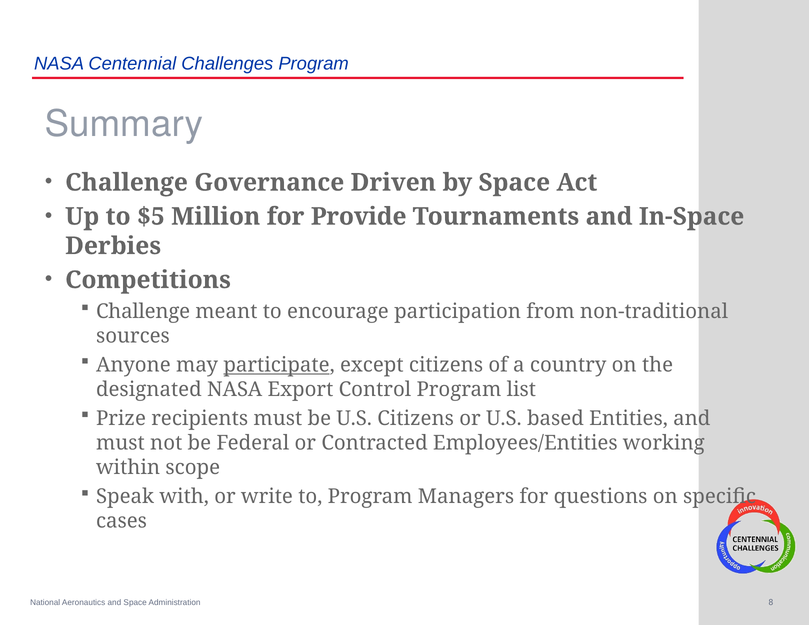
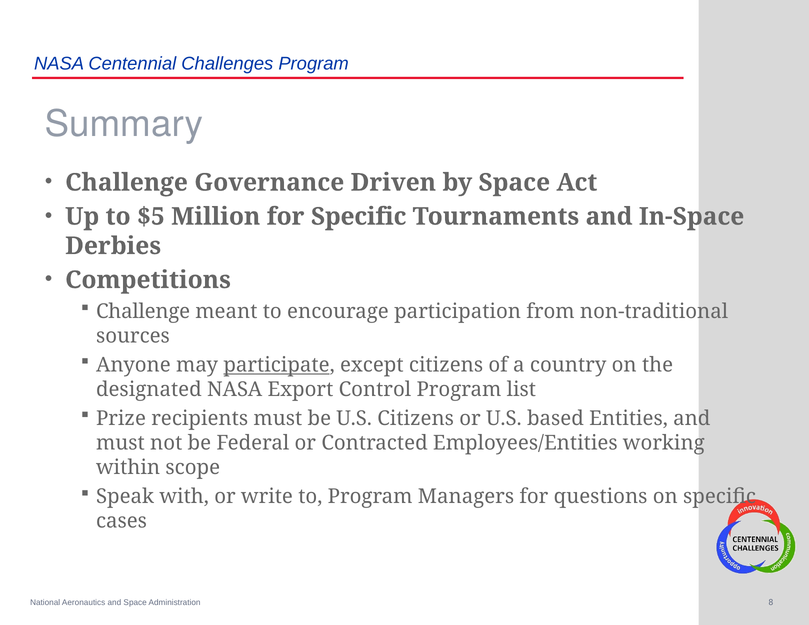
for Provide: Provide -> Specific
